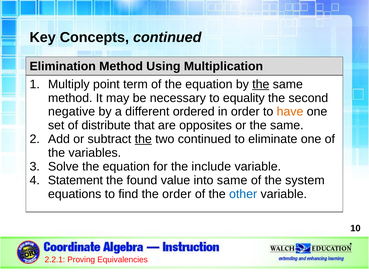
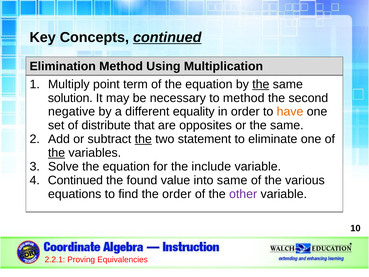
continued at (167, 37) underline: none -> present
method at (70, 98): method -> solution
to equality: equality -> method
ordered: ordered -> equality
two continued: continued -> statement
the at (57, 153) underline: none -> present
Statement at (75, 180): Statement -> Continued
system: system -> various
other colour: blue -> purple
